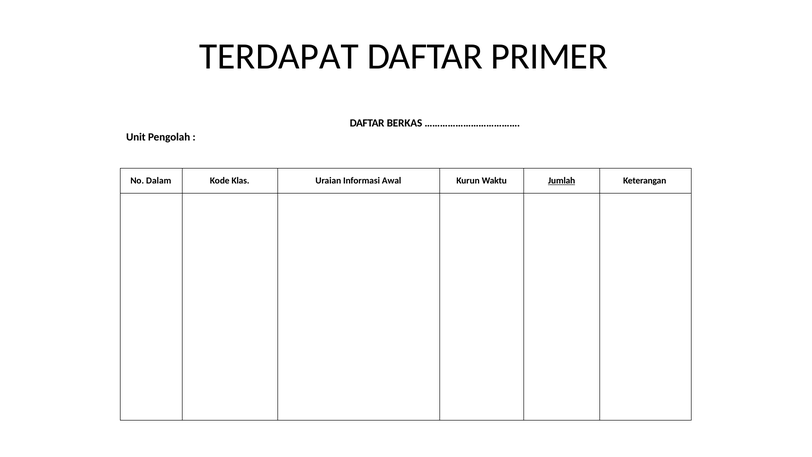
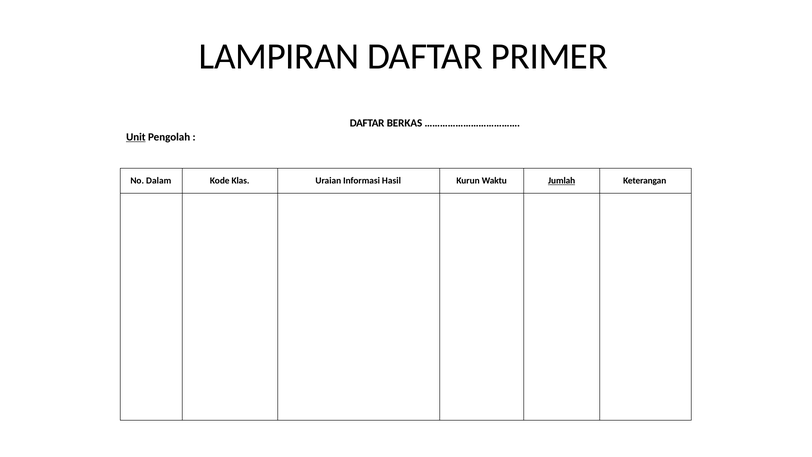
TERDAPAT: TERDAPAT -> LAMPIRAN
Unit underline: none -> present
Awal: Awal -> Hasil
